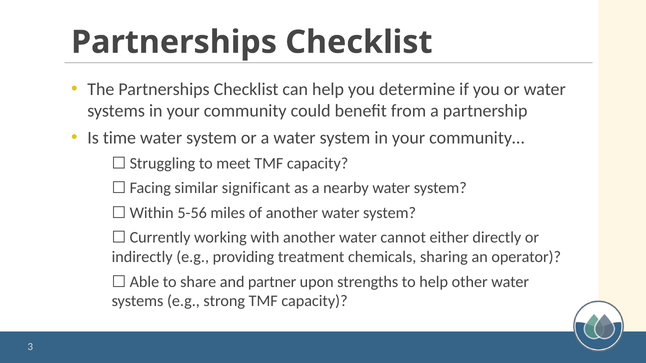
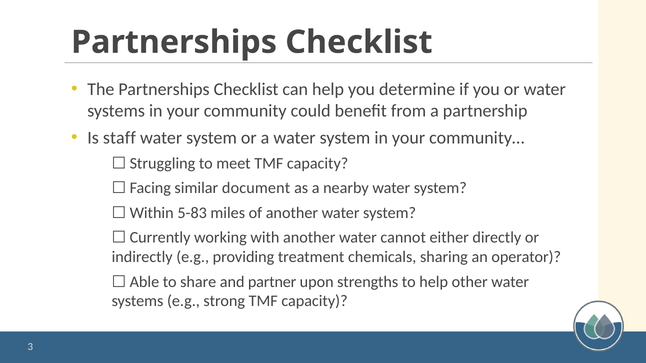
time: time -> staff
significant: significant -> document
5-56: 5-56 -> 5-83
